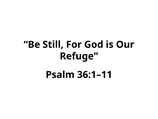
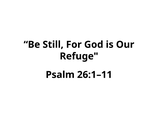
36:1–11: 36:1–11 -> 26:1–11
